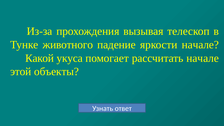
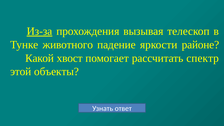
Из-за underline: none -> present
яркости начале: начале -> районе
укуса: укуса -> хвост
рассчитать начале: начале -> спектр
